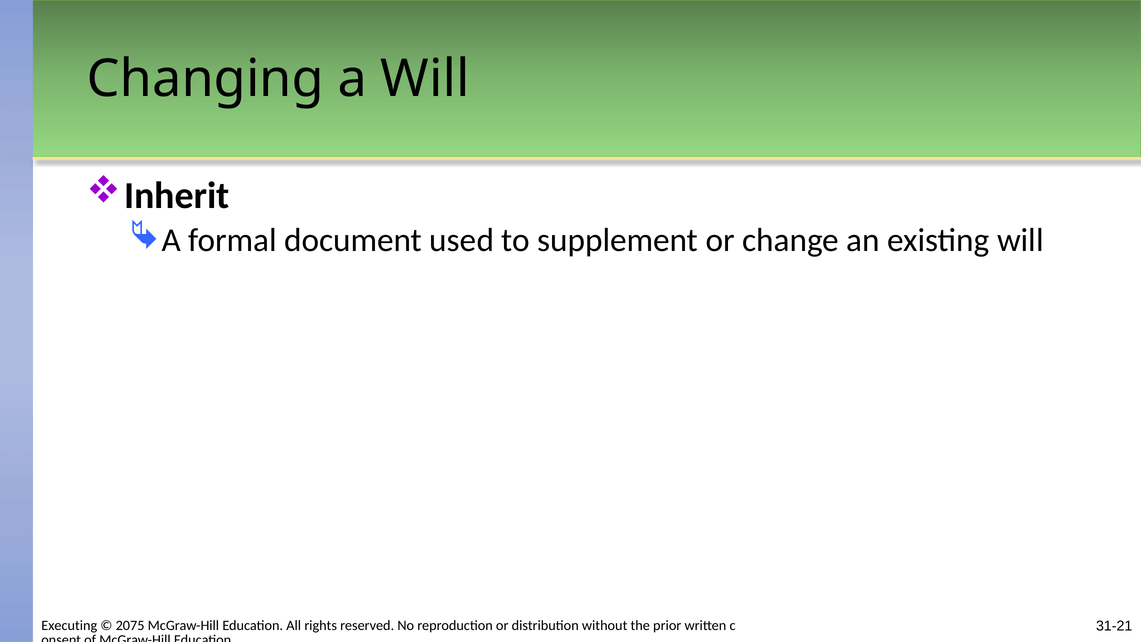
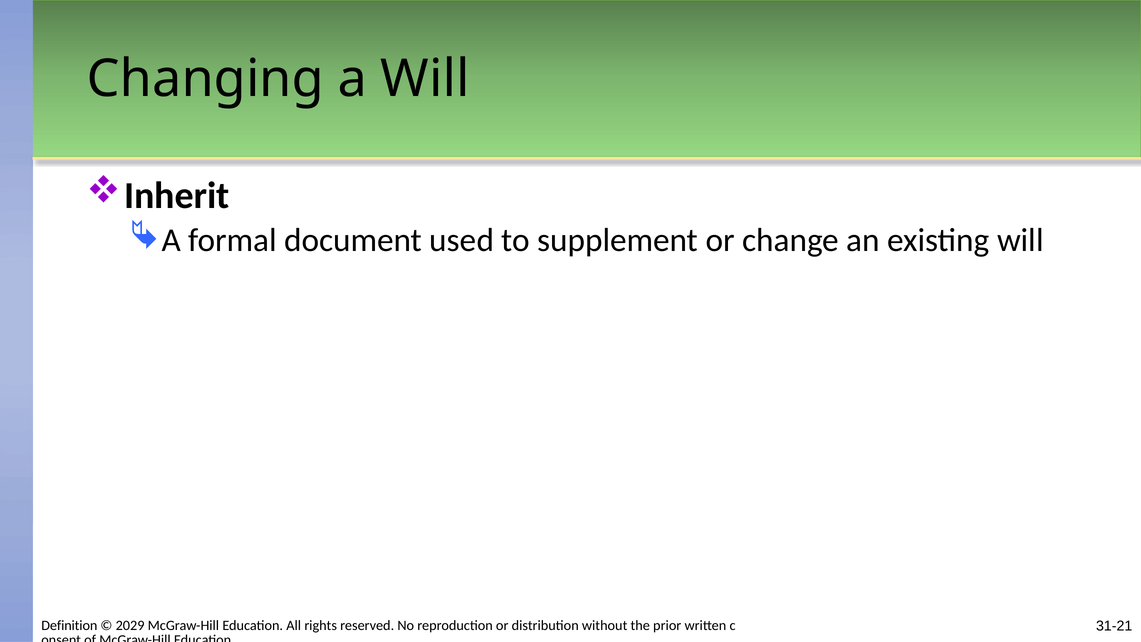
Executing: Executing -> Definition
2075: 2075 -> 2029
